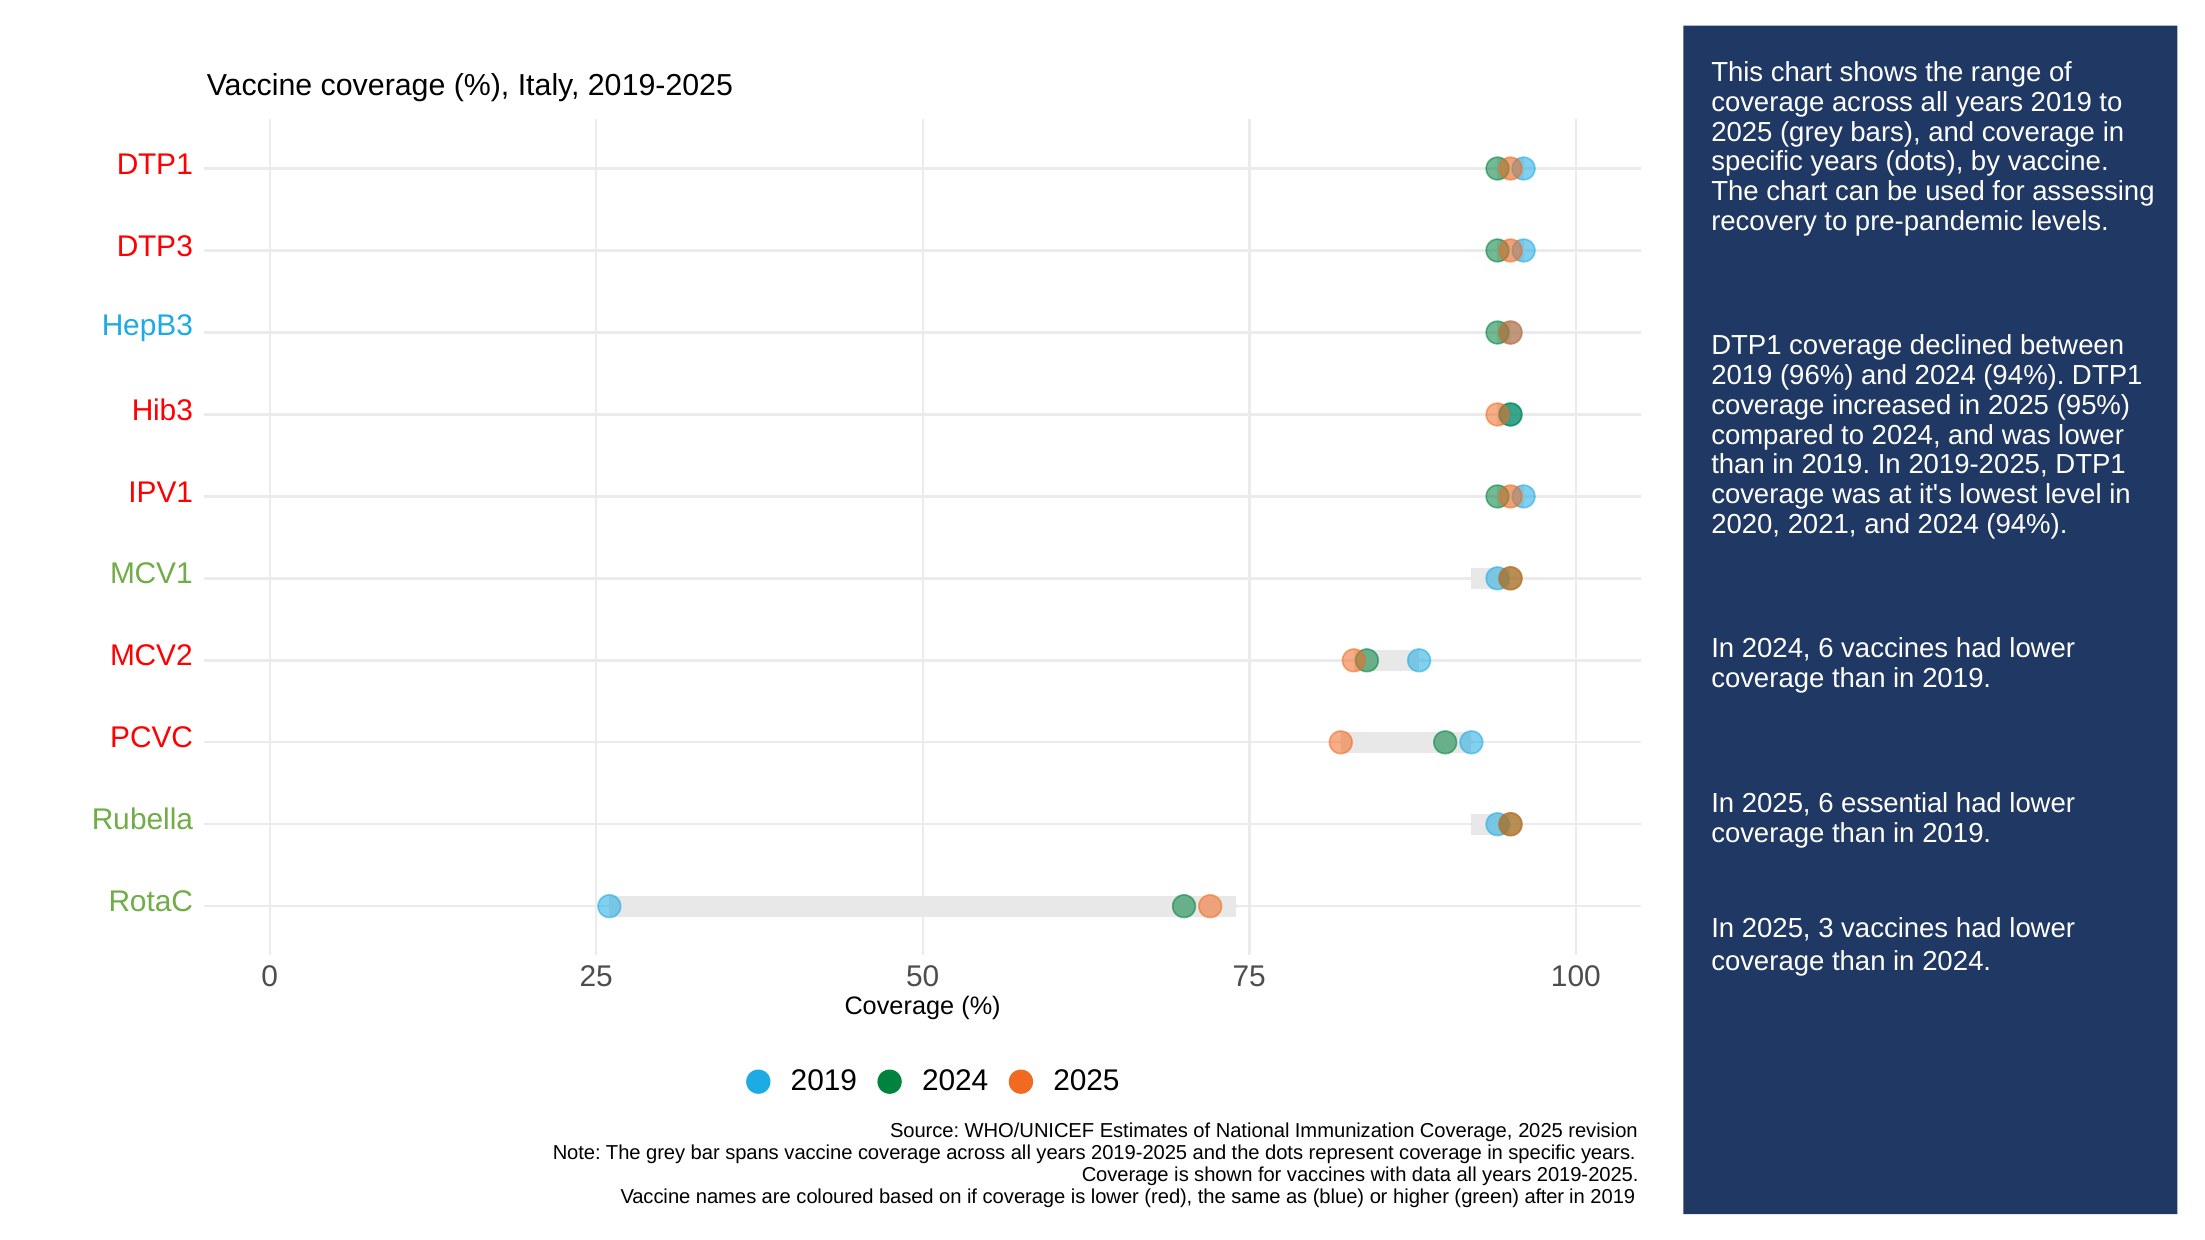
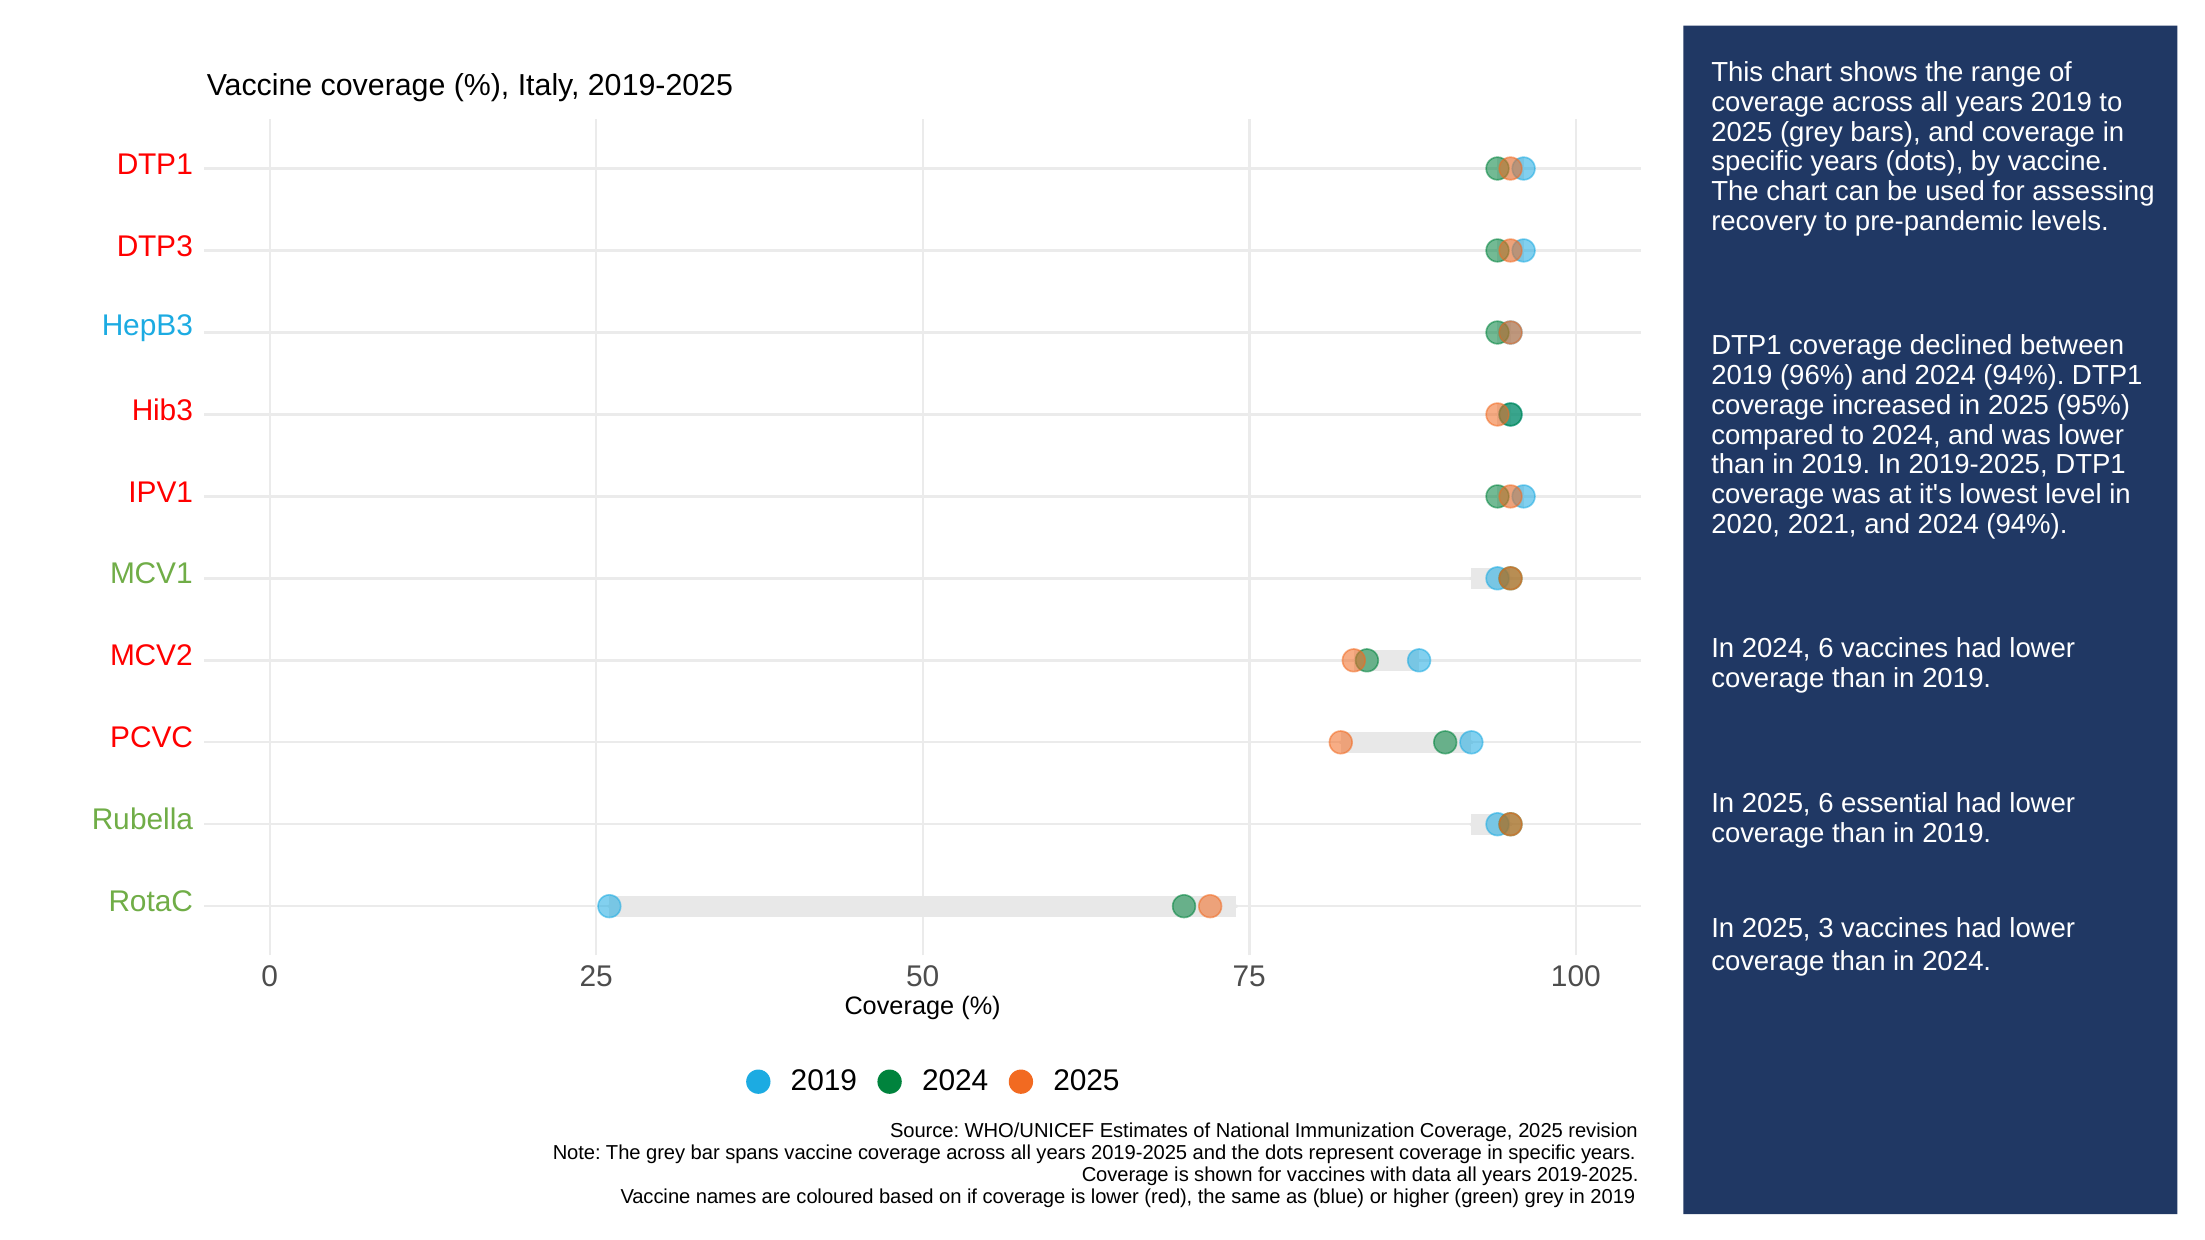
green after: after -> grey
